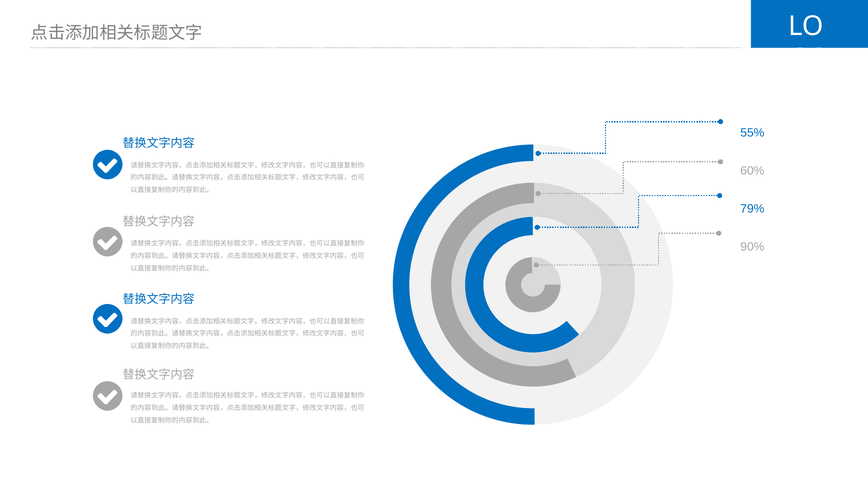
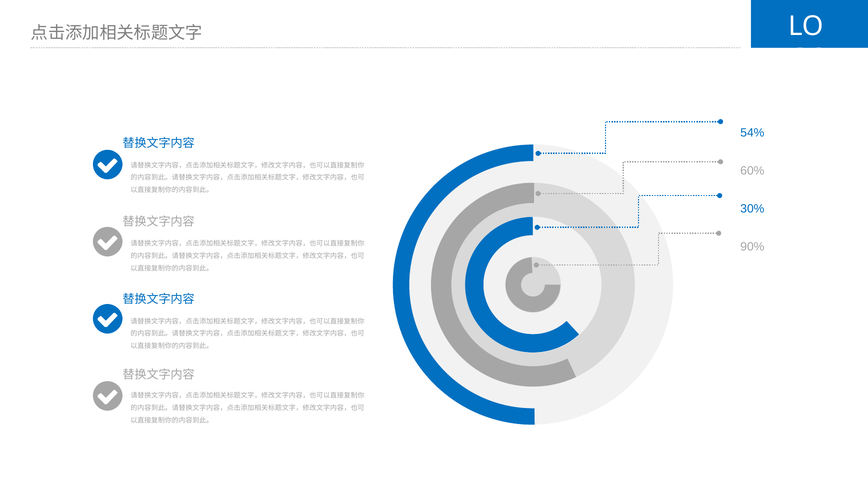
55%: 55% -> 54%
79%: 79% -> 30%
